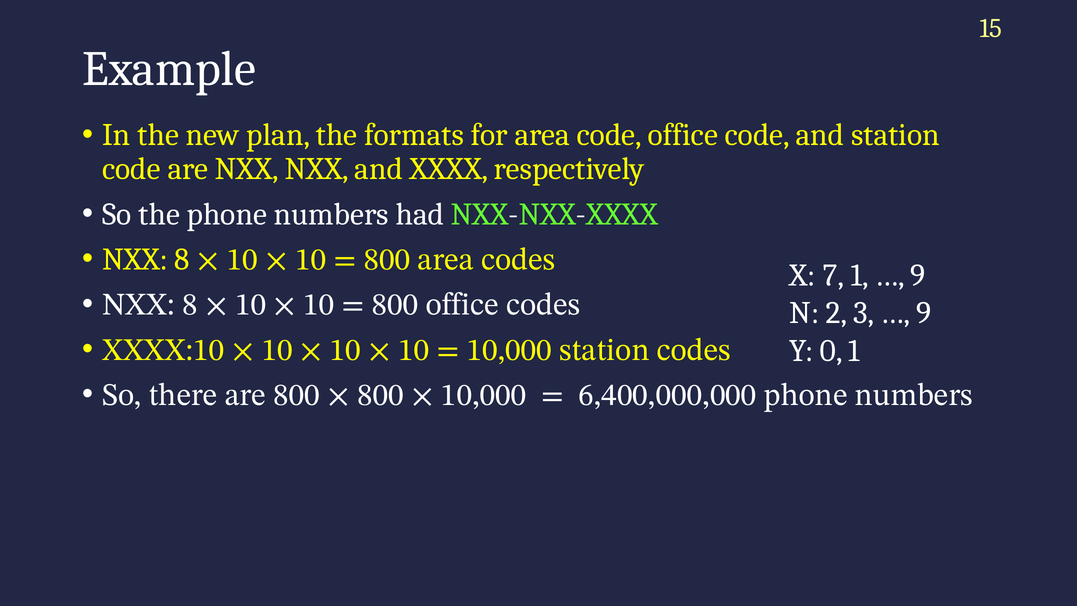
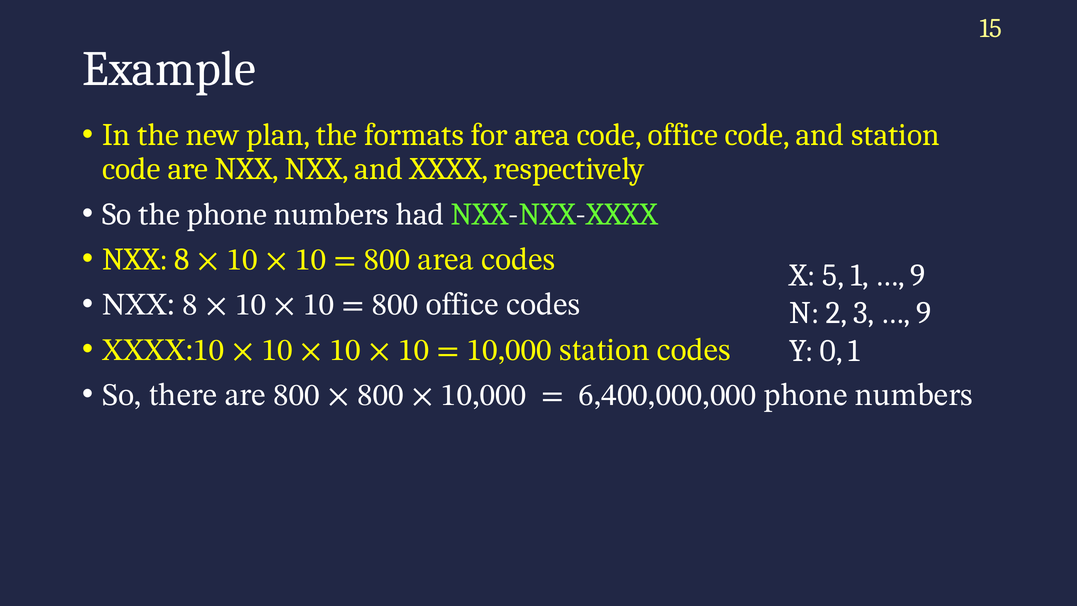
7: 7 -> 5
